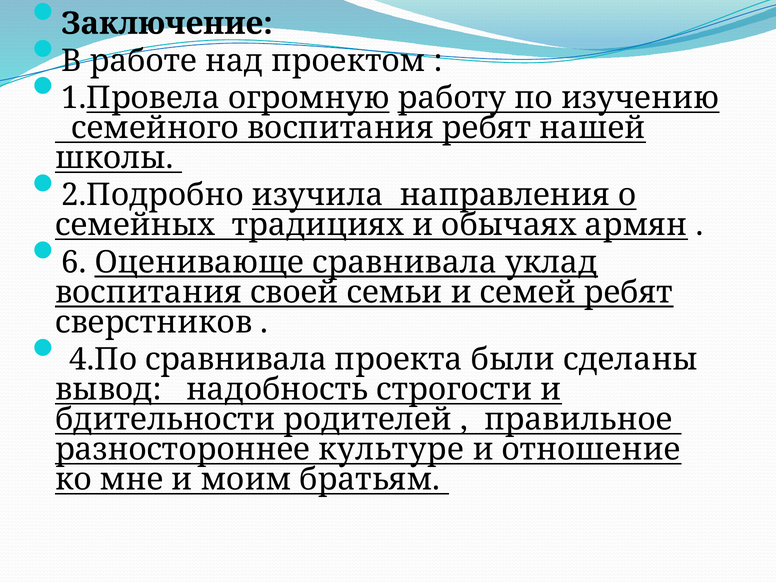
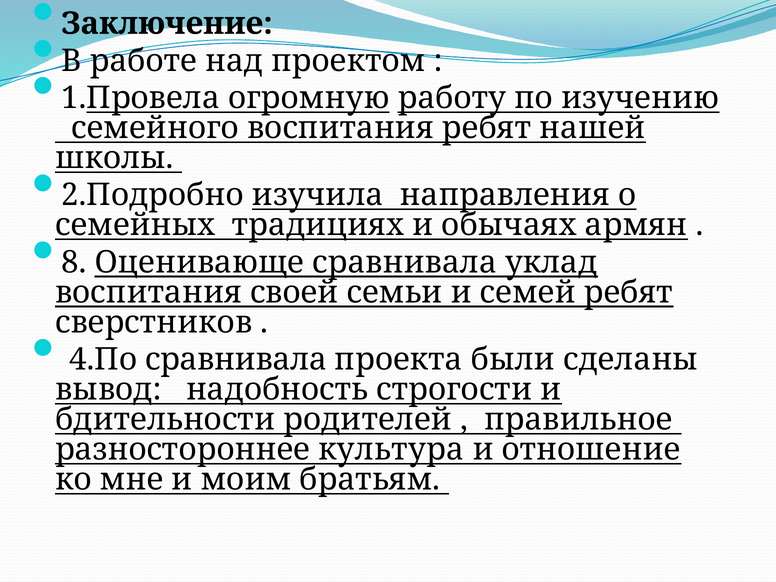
6: 6 -> 8
культуре: культуре -> культура
